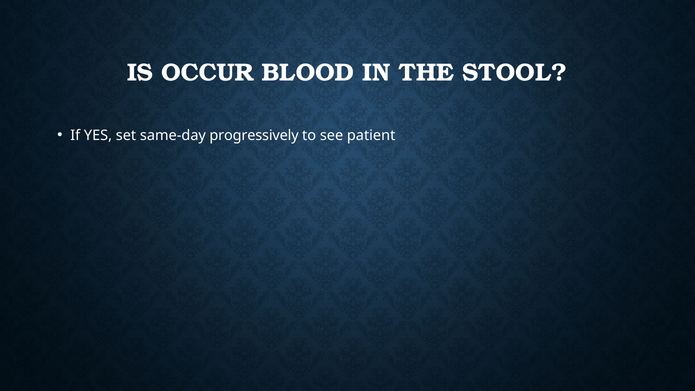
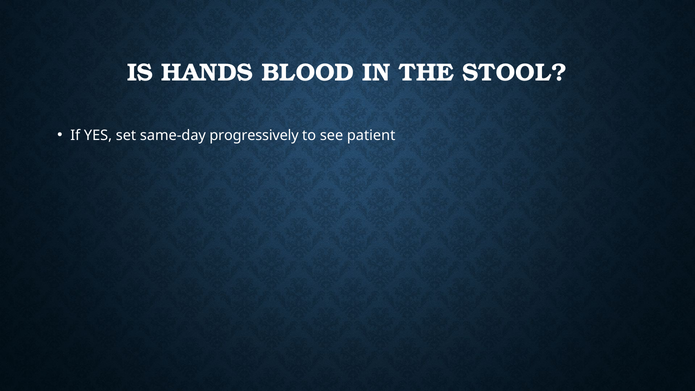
OCCUR: OCCUR -> HANDS
